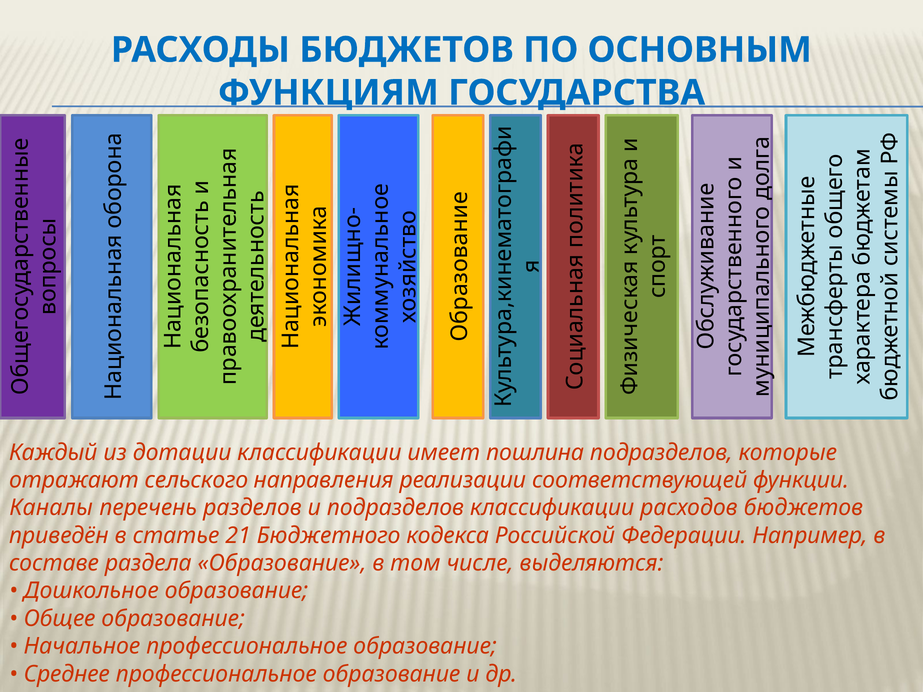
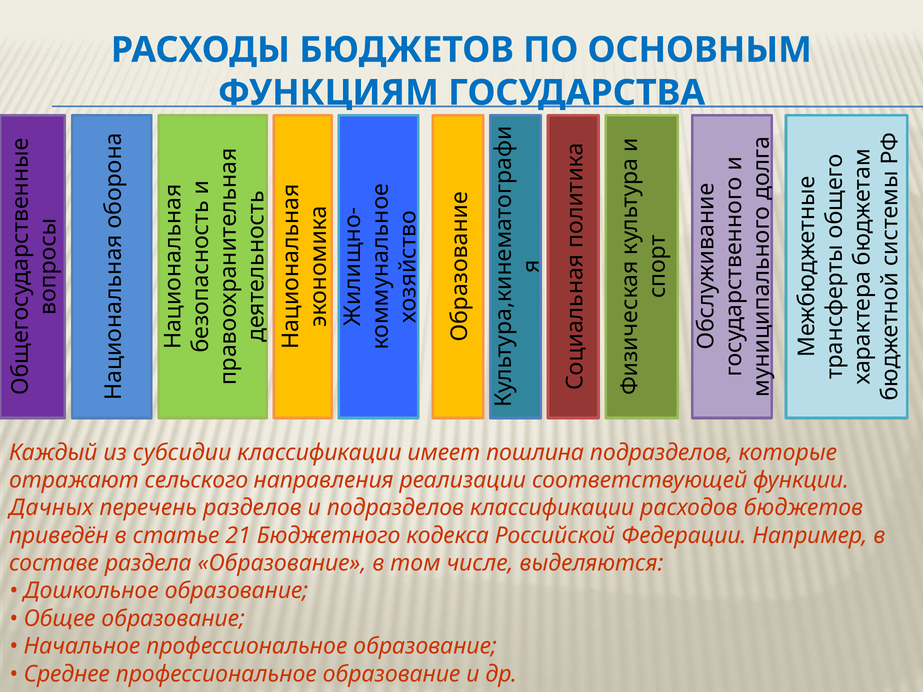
дотации: дотации -> субсидии
Каналы: Каналы -> Дачных
